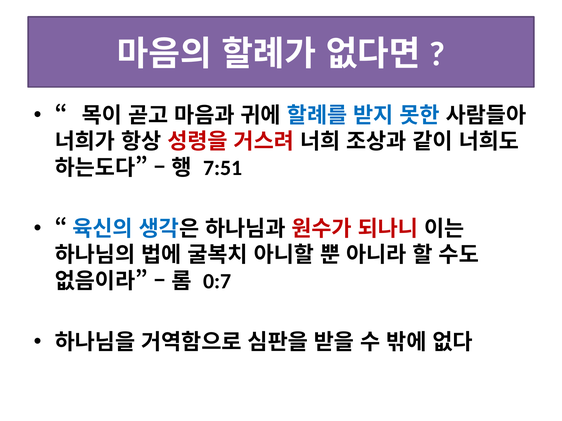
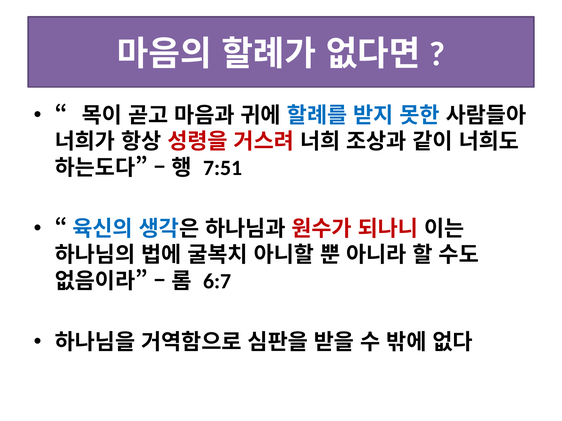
0:7: 0:7 -> 6:7
